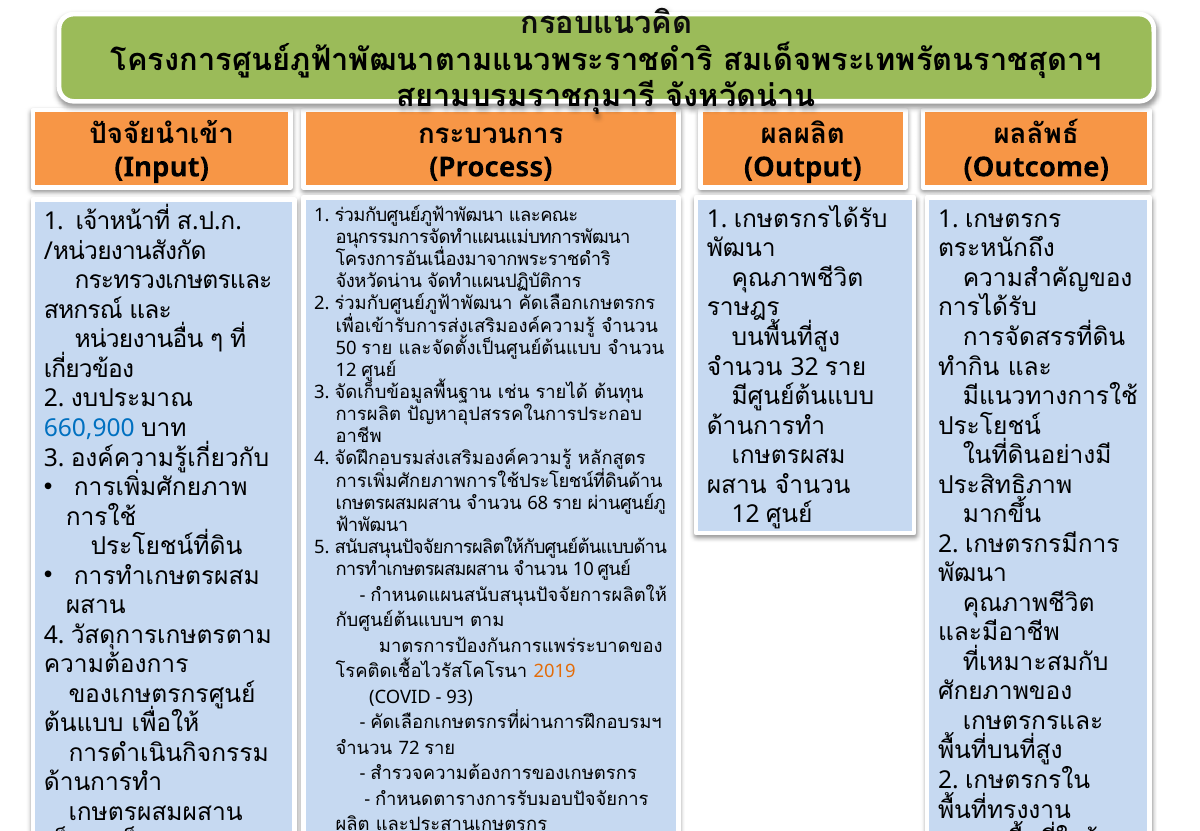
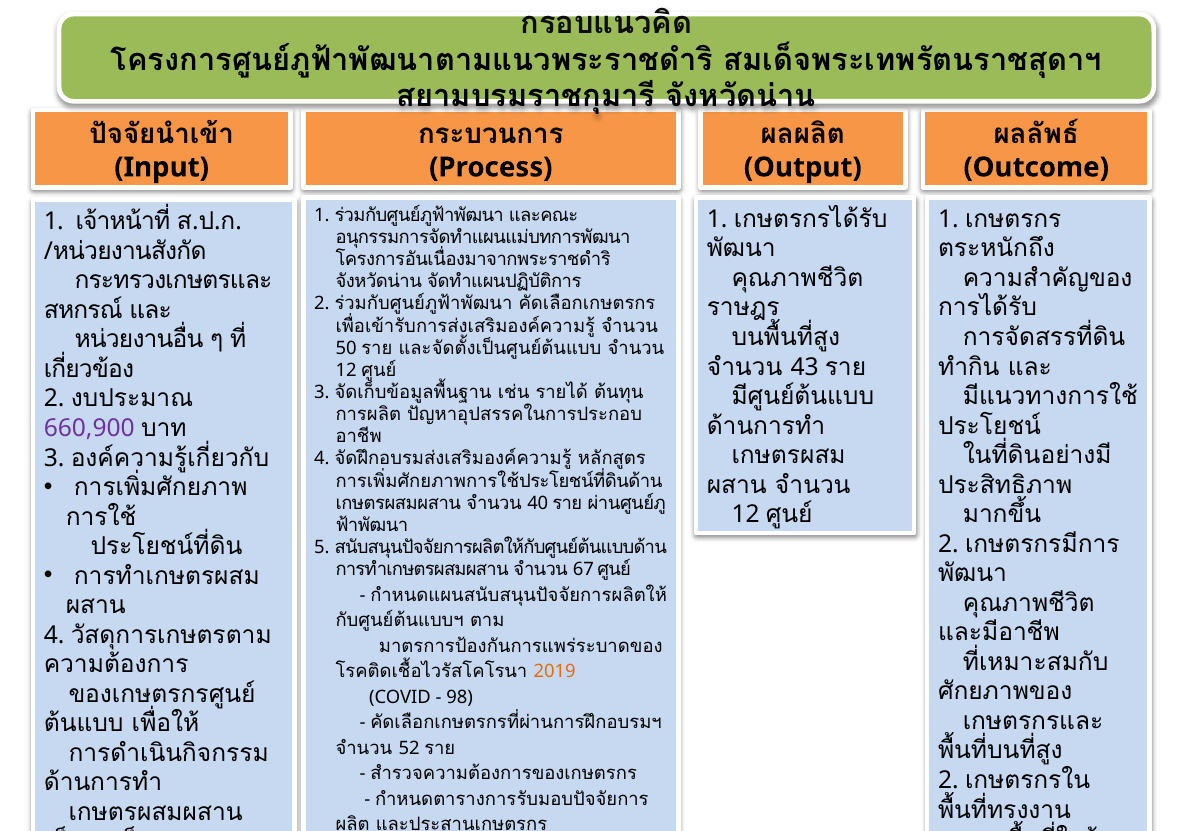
32: 32 -> 43
660,900 colour: blue -> purple
68: 68 -> 40
10: 10 -> 67
93: 93 -> 98
72: 72 -> 52
